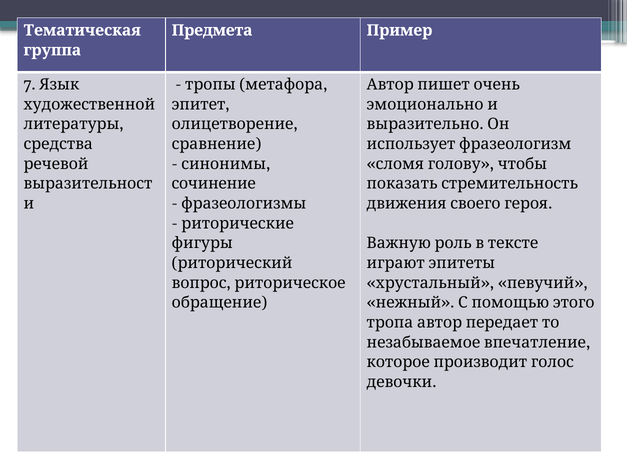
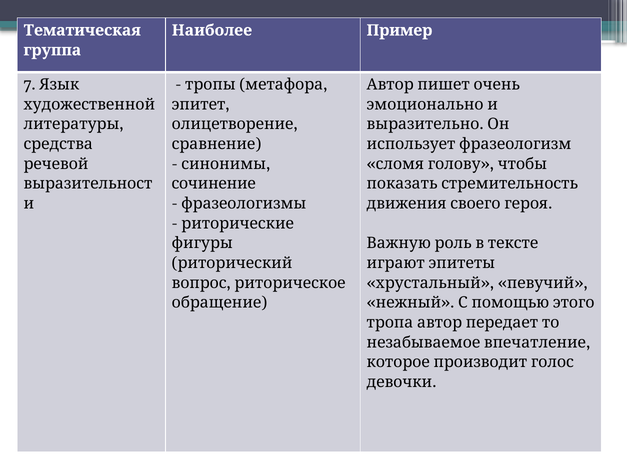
Предмета: Предмета -> Наиболее
